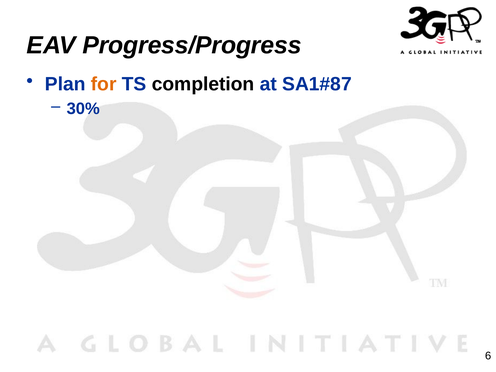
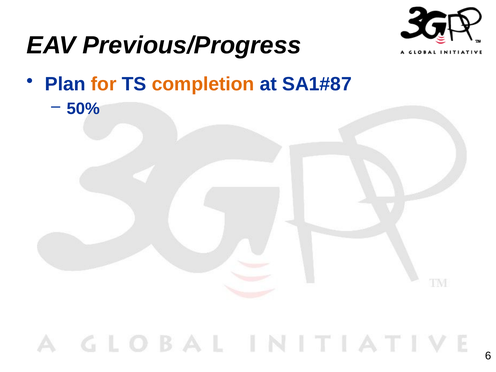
Progress/Progress: Progress/Progress -> Previous/Progress
completion colour: black -> orange
30%: 30% -> 50%
